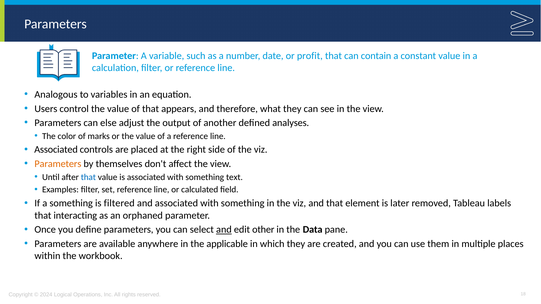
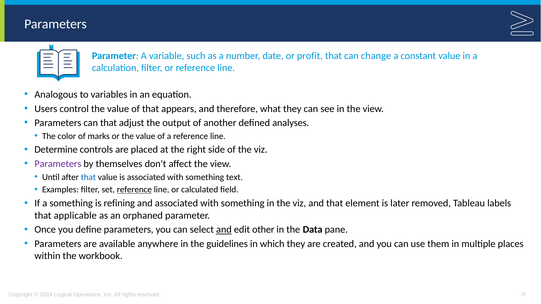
contain: contain -> change
can else: else -> that
Associated at (56, 150): Associated -> Determine
Parameters at (58, 164) colour: orange -> purple
reference at (134, 190) underline: none -> present
filtered: filtered -> refining
interacting: interacting -> applicable
applicable: applicable -> guidelines
